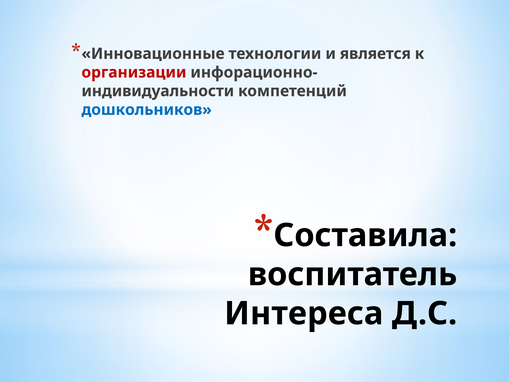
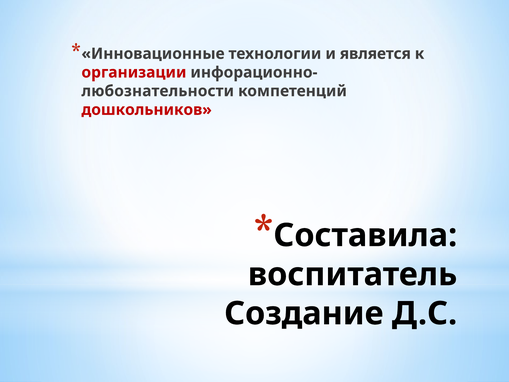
индивидуальности: индивидуальности -> любознательности
дошкольников colour: blue -> red
Интереса: Интереса -> Создание
